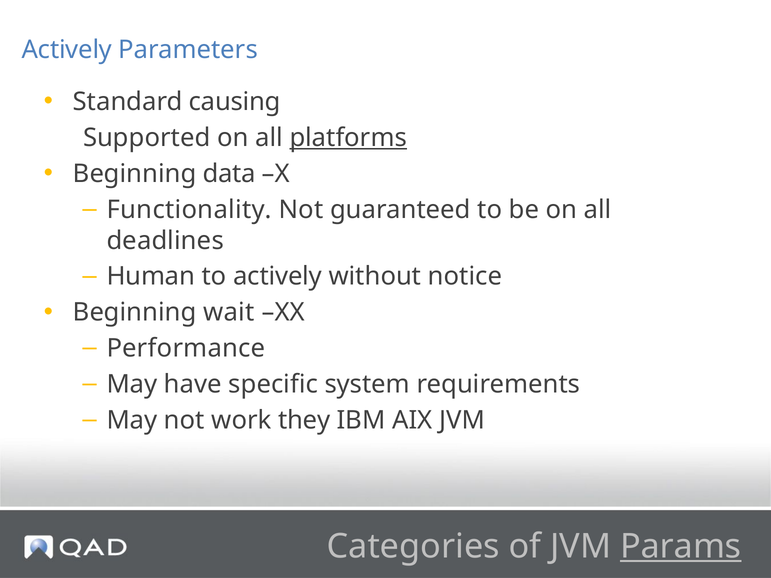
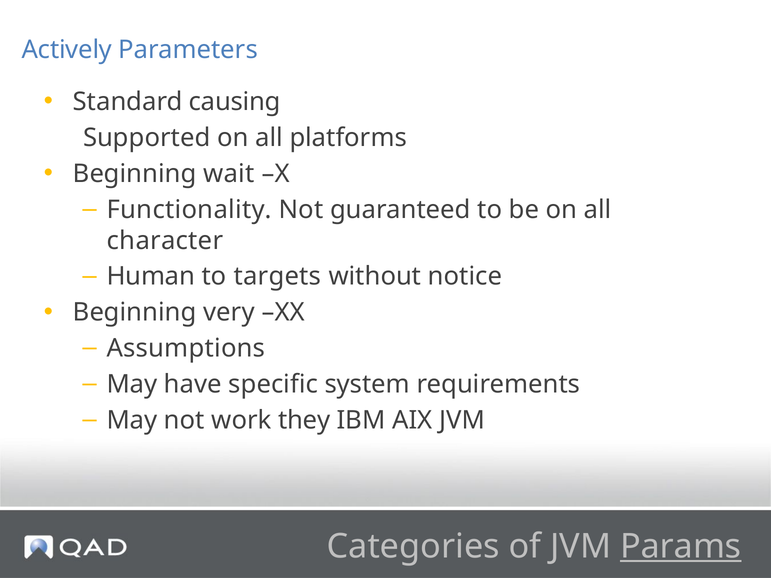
platforms underline: present -> none
data: data -> wait
deadlines: deadlines -> character
to actively: actively -> targets
wait: wait -> very
Performance: Performance -> Assumptions
